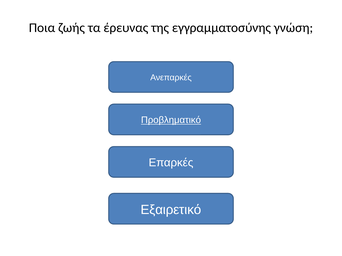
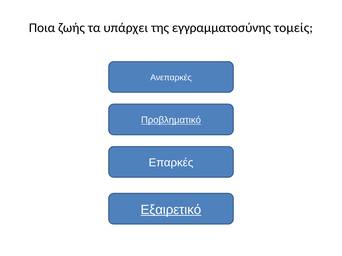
έρευνας: έρευνας -> υπάρχει
γνώση: γνώση -> τομείς
Εξαιρετικό underline: none -> present
